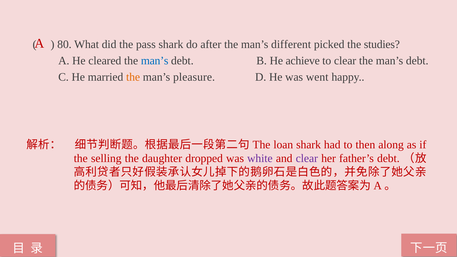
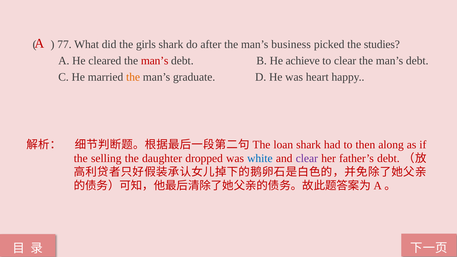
80: 80 -> 77
pass: pass -> girls
different: different -> business
man’s at (155, 61) colour: blue -> red
pleasure: pleasure -> graduate
went: went -> heart
white colour: purple -> blue
